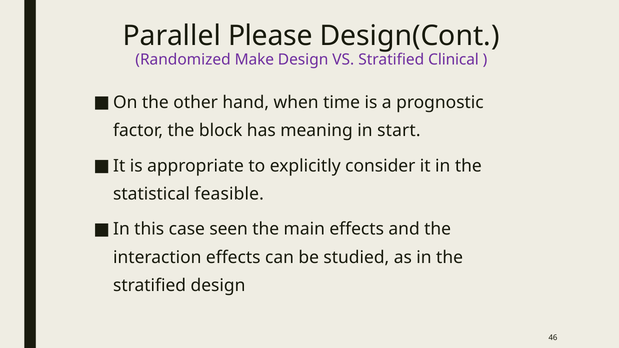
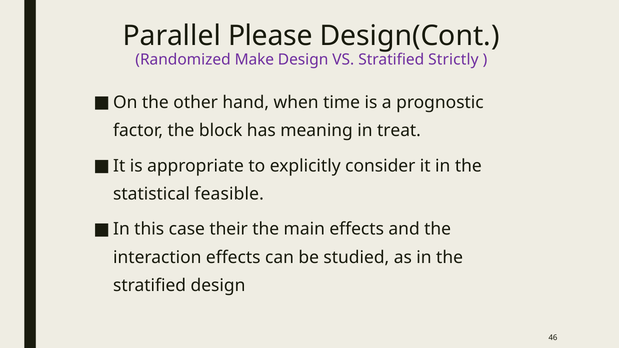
Clinical: Clinical -> Strictly
start: start -> treat
seen: seen -> their
